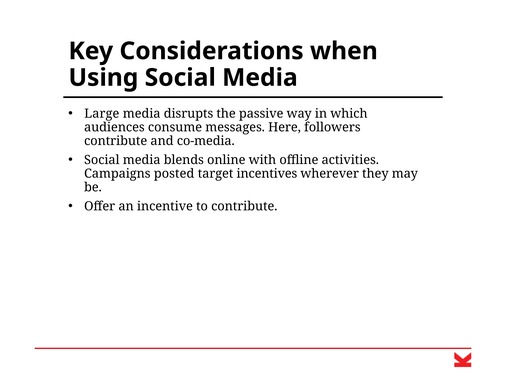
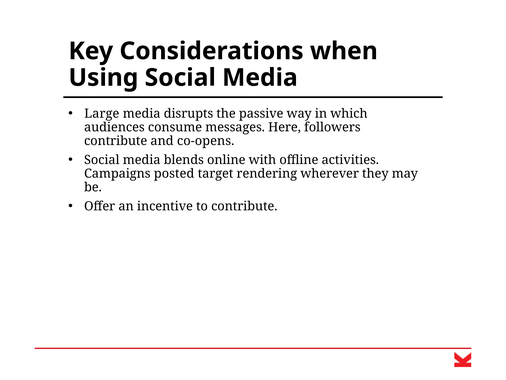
co-media: co-media -> co-opens
incentives: incentives -> rendering
